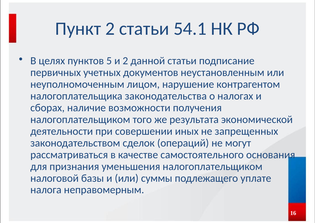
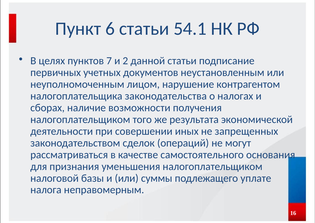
Пункт 2: 2 -> 6
5: 5 -> 7
